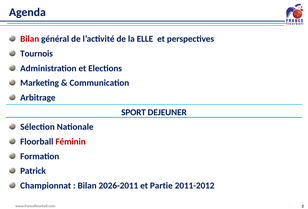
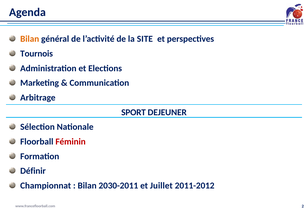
Bilan at (30, 39) colour: red -> orange
ELLE: ELLE -> SITE
Patrick: Patrick -> Définir
2026-2011: 2026-2011 -> 2030-2011
Partie: Partie -> Juillet
